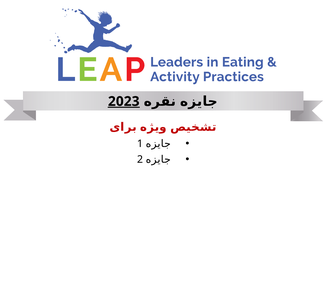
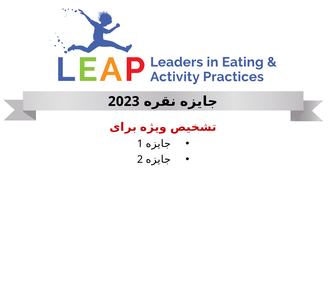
2023 underline: present -> none
